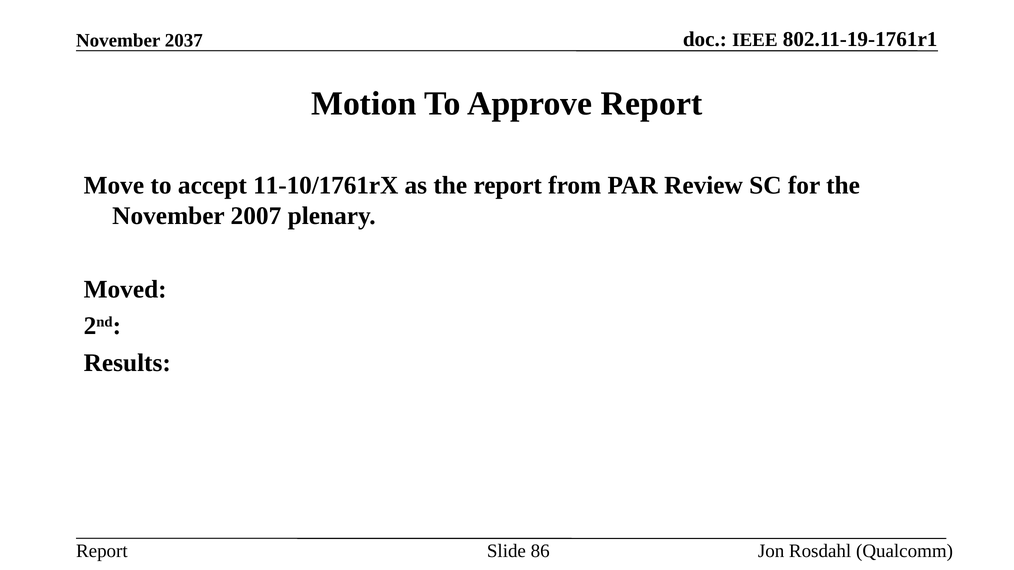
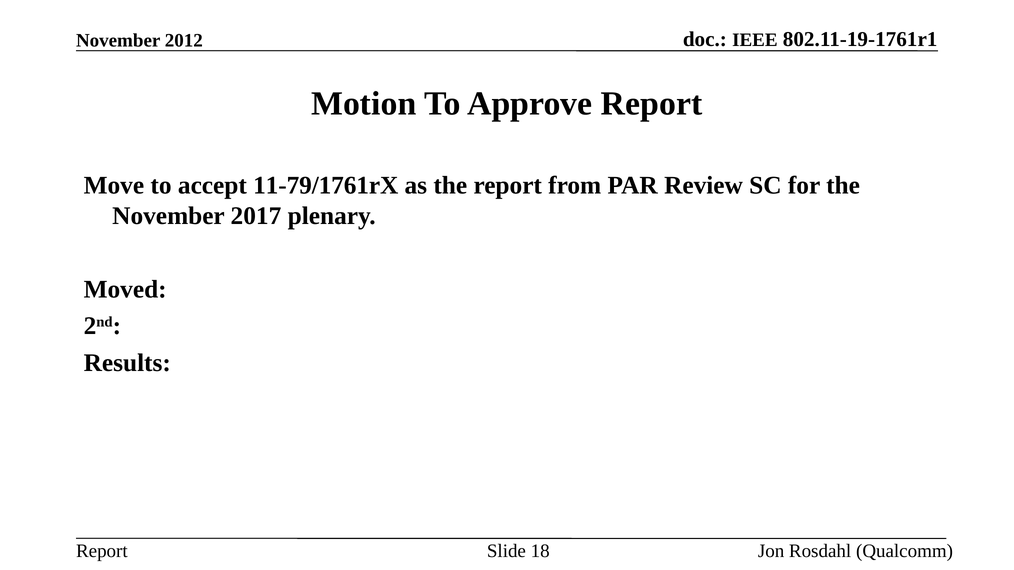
2037: 2037 -> 2012
11-10/1761rX: 11-10/1761rX -> 11-79/1761rX
2007: 2007 -> 2017
86: 86 -> 18
